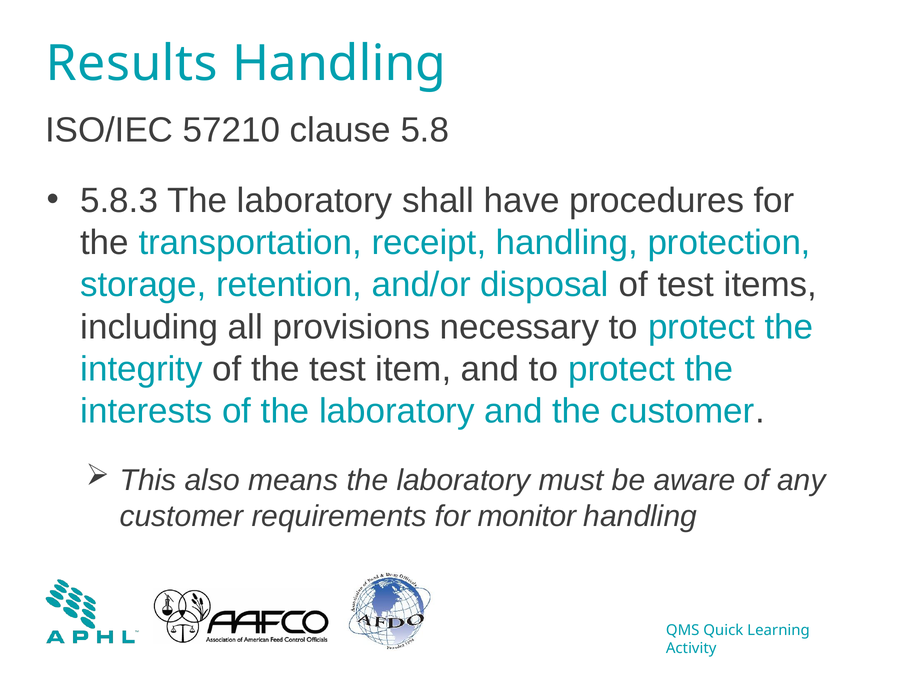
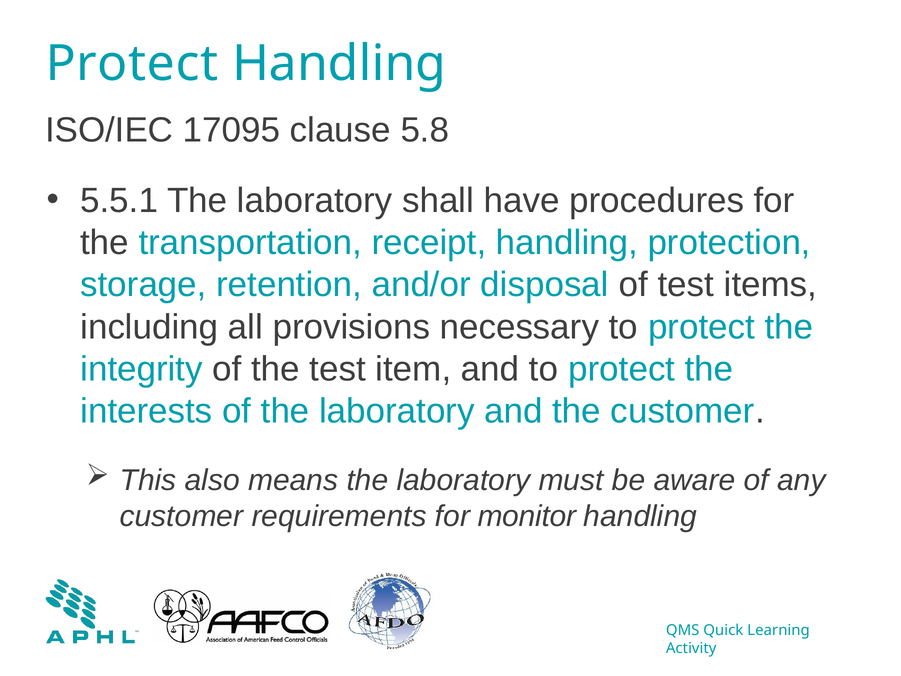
Results at (132, 64): Results -> Protect
57210: 57210 -> 17095
5.8.3: 5.8.3 -> 5.5.1
